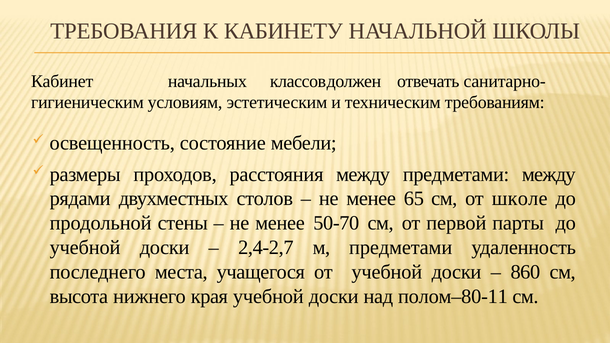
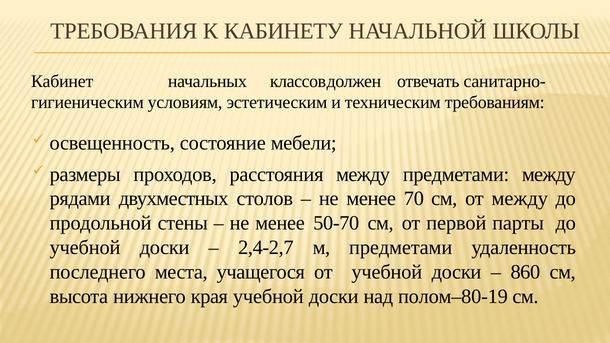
65: 65 -> 70
от школе: школе -> между
полом–80-11: полом–80-11 -> полом–80-19
